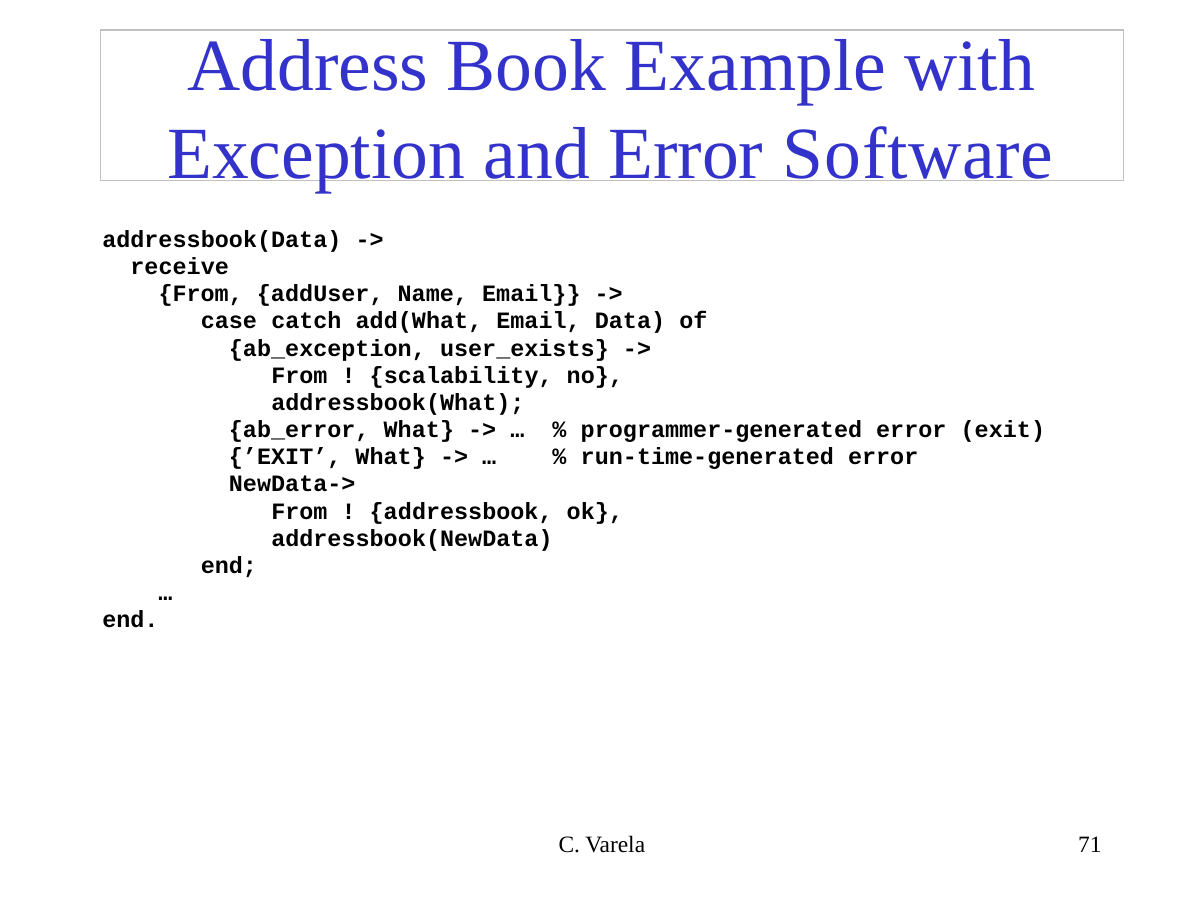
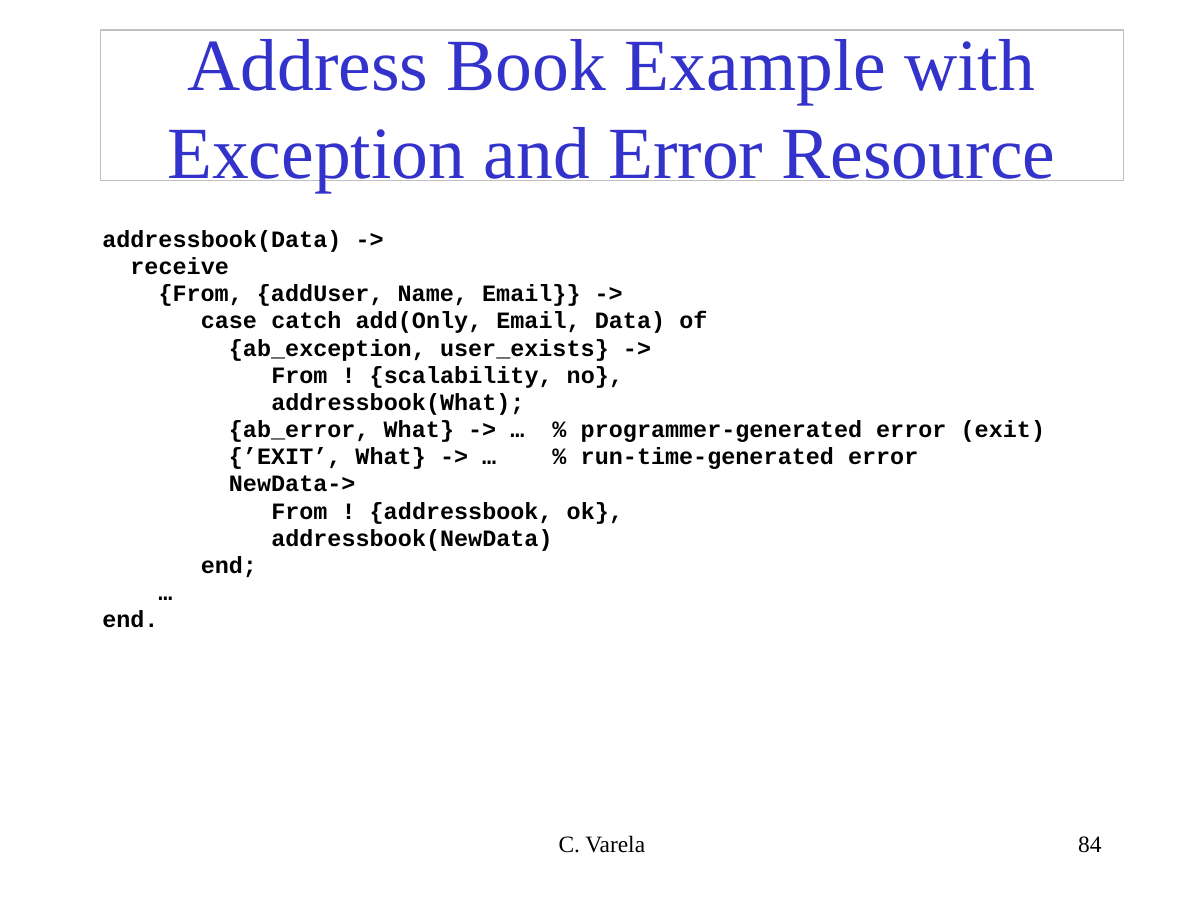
Software: Software -> Resource
add(What: add(What -> add(Only
71: 71 -> 84
